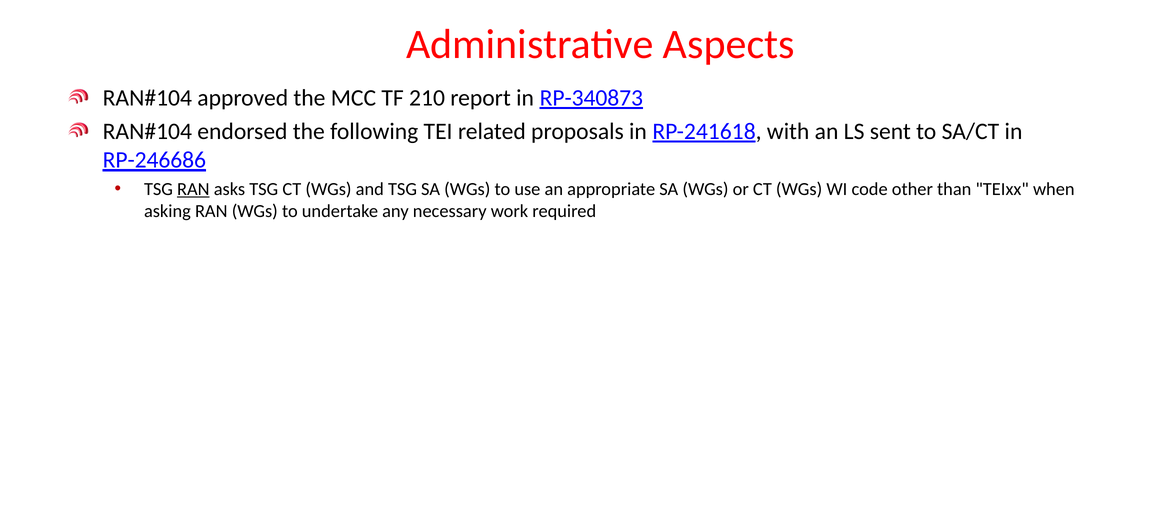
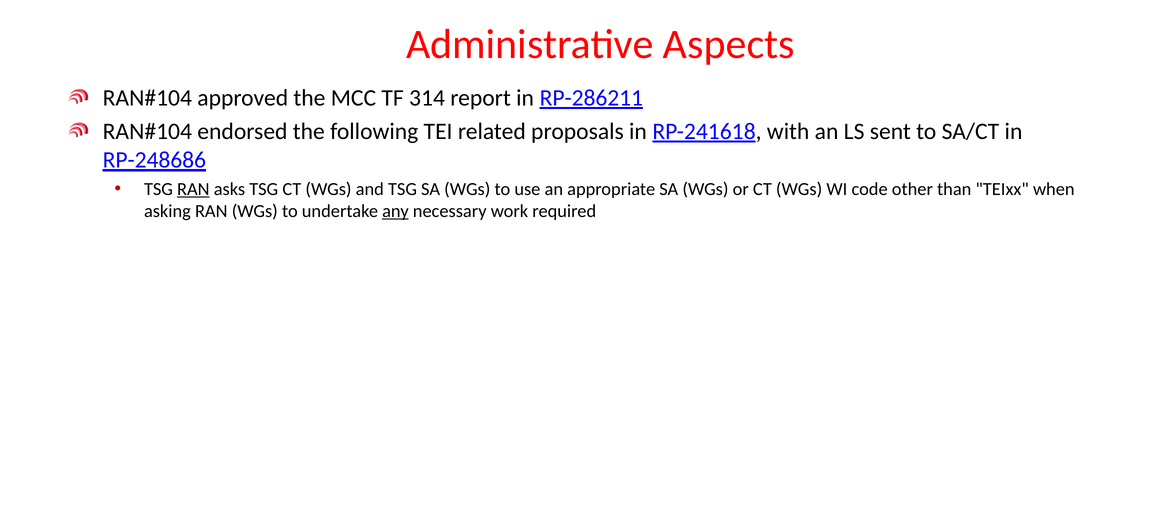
210: 210 -> 314
RP-340873: RP-340873 -> RP-286211
RP-246686: RP-246686 -> RP-248686
any underline: none -> present
